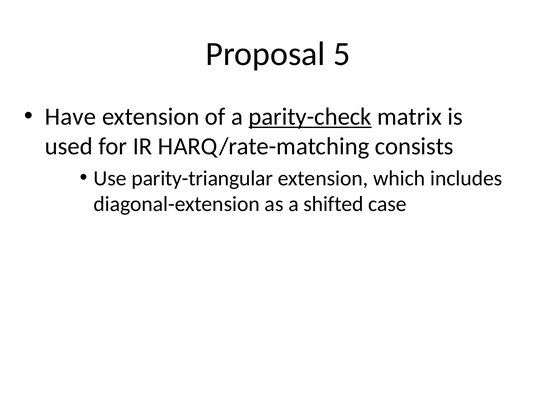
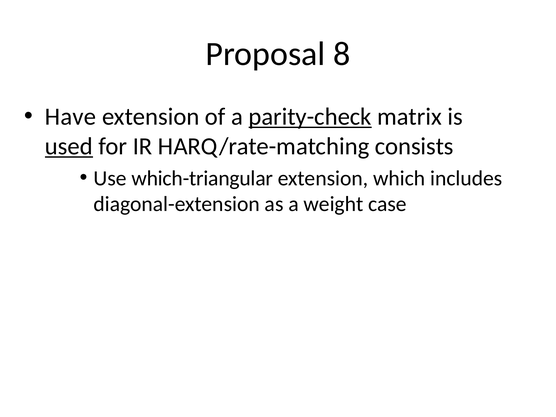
5: 5 -> 8
used underline: none -> present
parity-triangular: parity-triangular -> which-triangular
shifted: shifted -> weight
